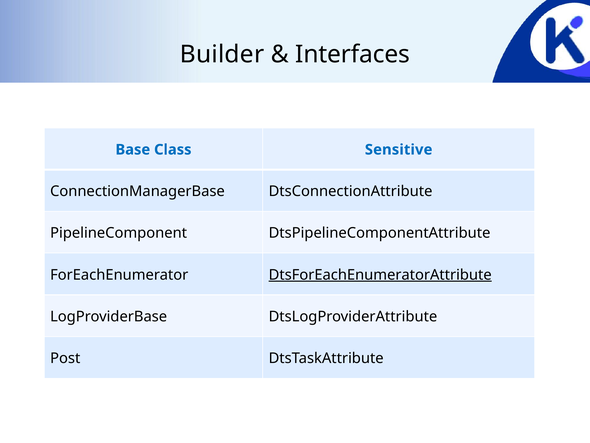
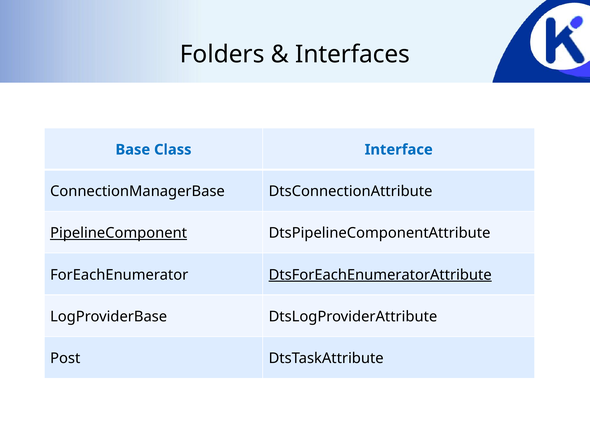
Builder: Builder -> Folders
Sensitive: Sensitive -> Interface
PipelineComponent underline: none -> present
